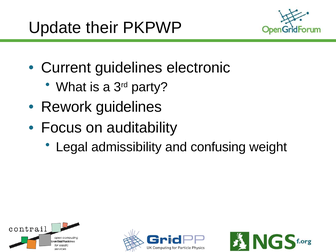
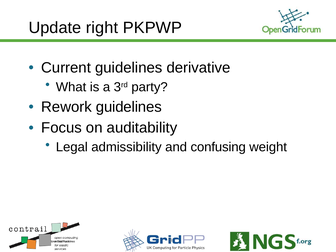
their: their -> right
electronic: electronic -> derivative
